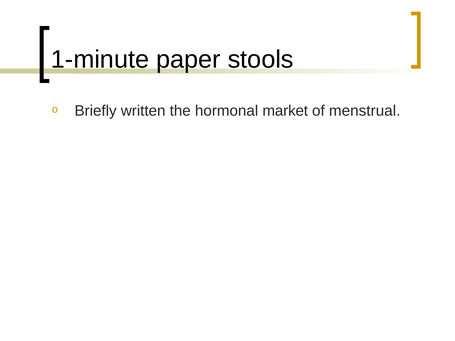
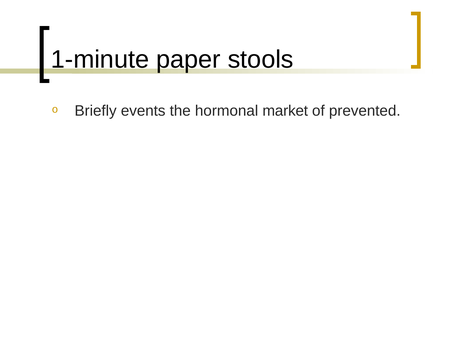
written: written -> events
menstrual: menstrual -> prevented
